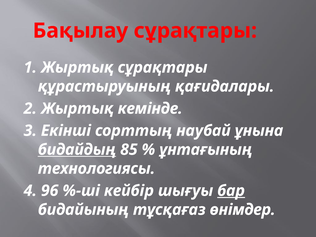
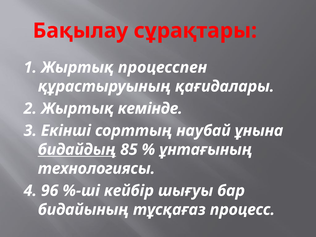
Жыртық сұрақтары: сұрақтары -> процесспен
бар underline: present -> none
өнiмдер: өнiмдер -> процесс
